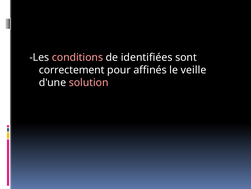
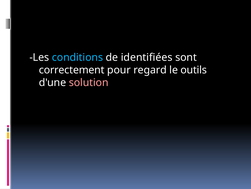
conditions colour: pink -> light blue
affinés: affinés -> regard
veille: veille -> outils
